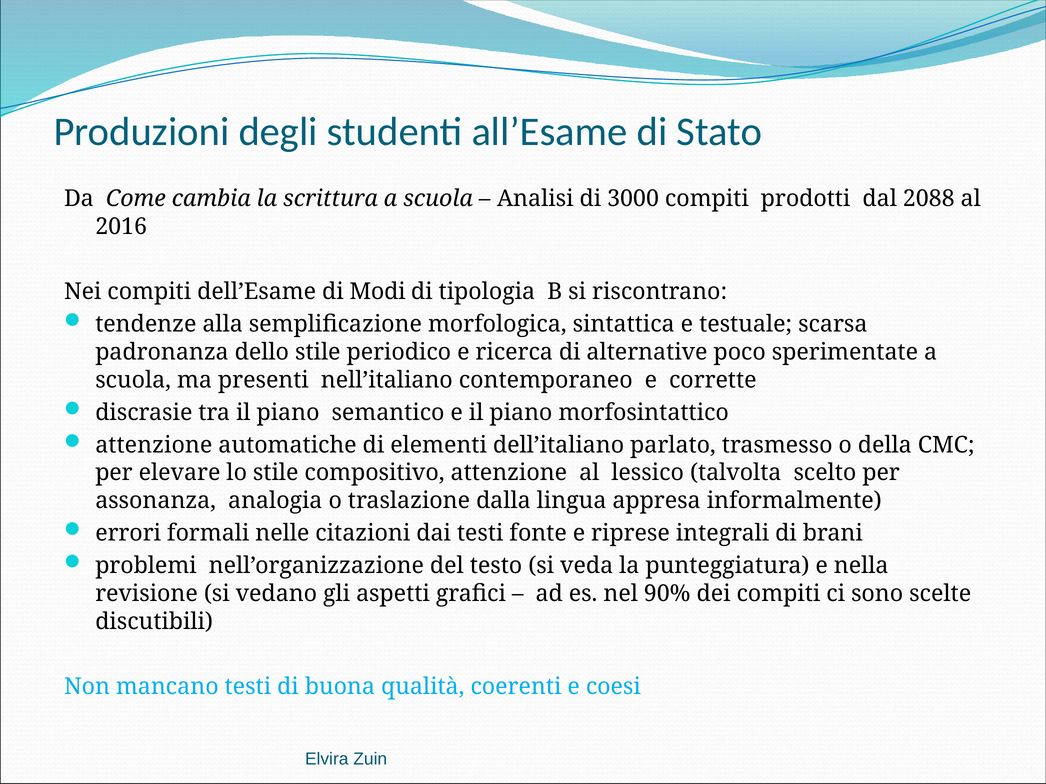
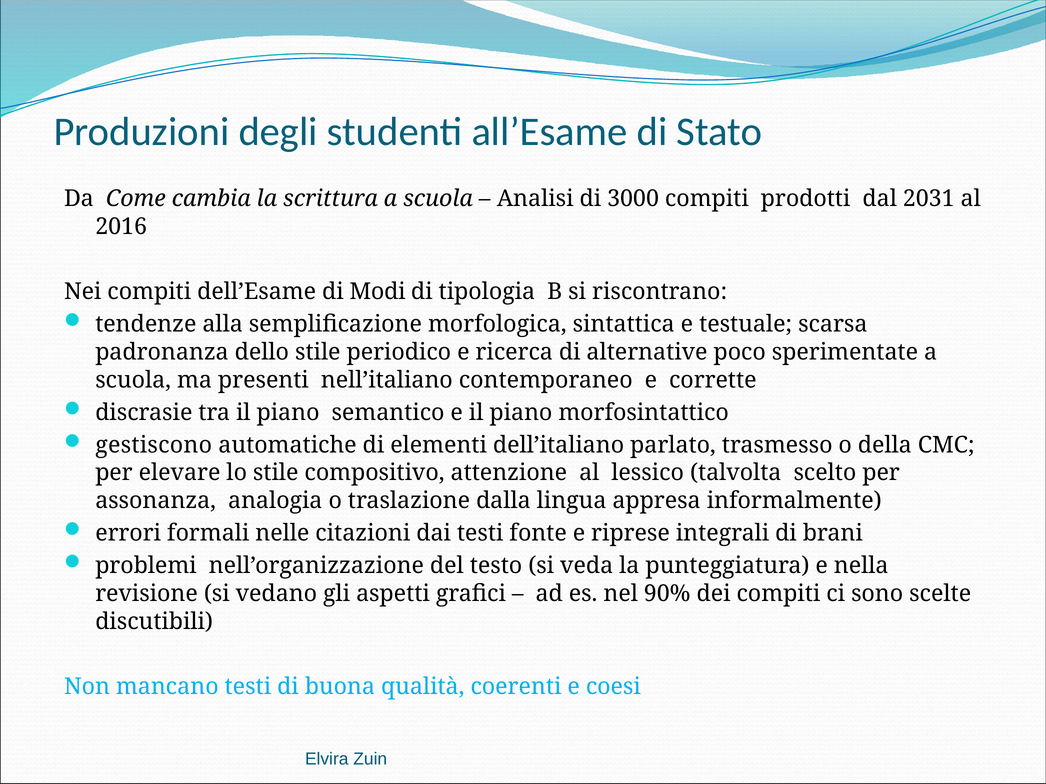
2088: 2088 -> 2031
attenzione at (154, 445): attenzione -> gestiscono
